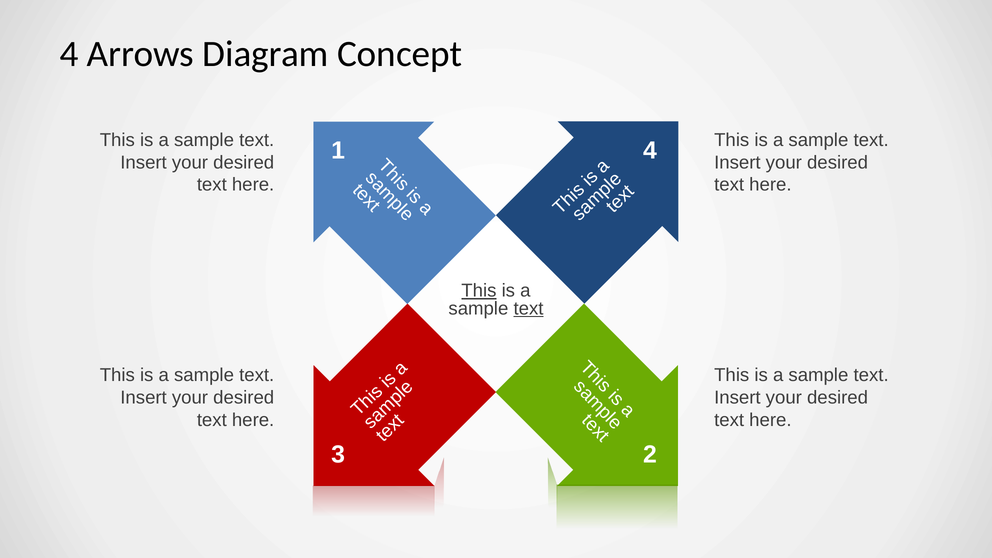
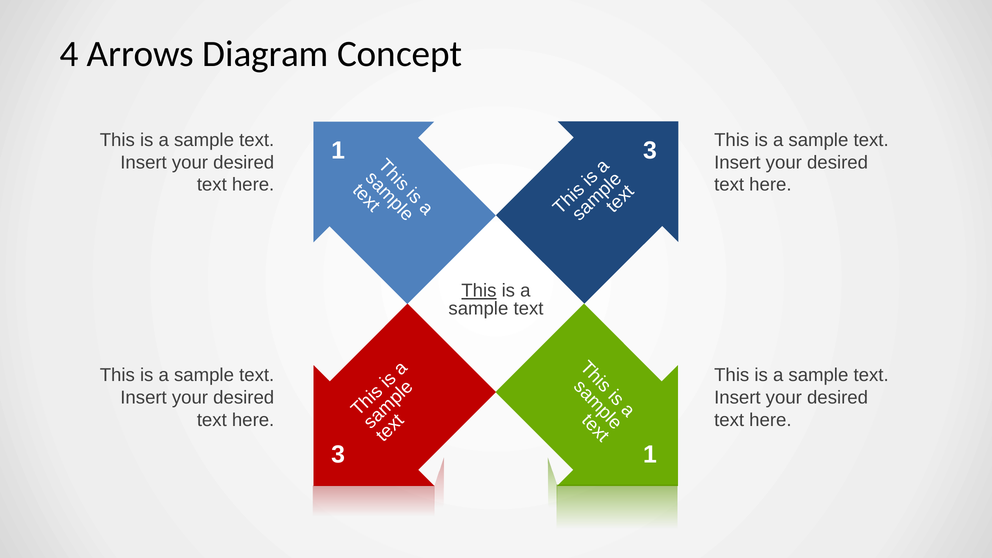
1 4: 4 -> 3
text at (529, 309) underline: present -> none
3 2: 2 -> 1
